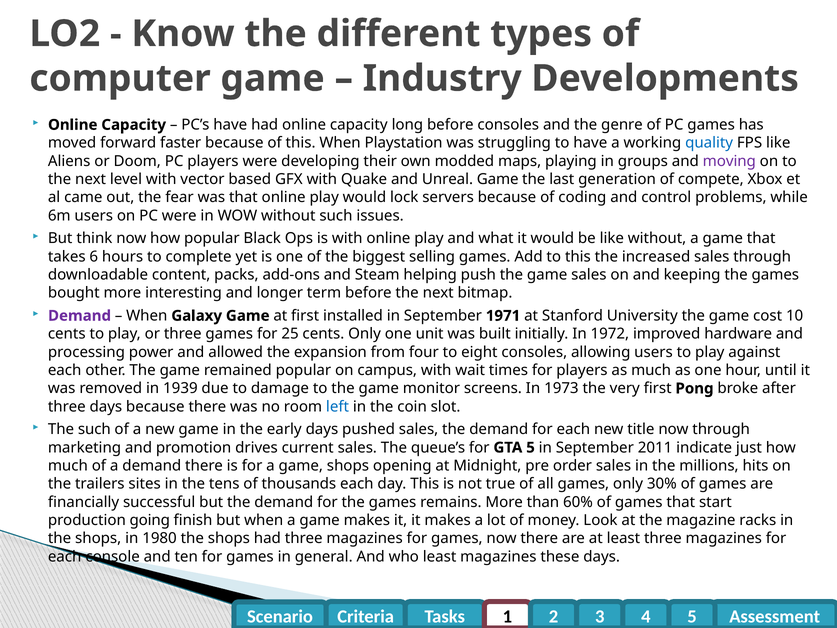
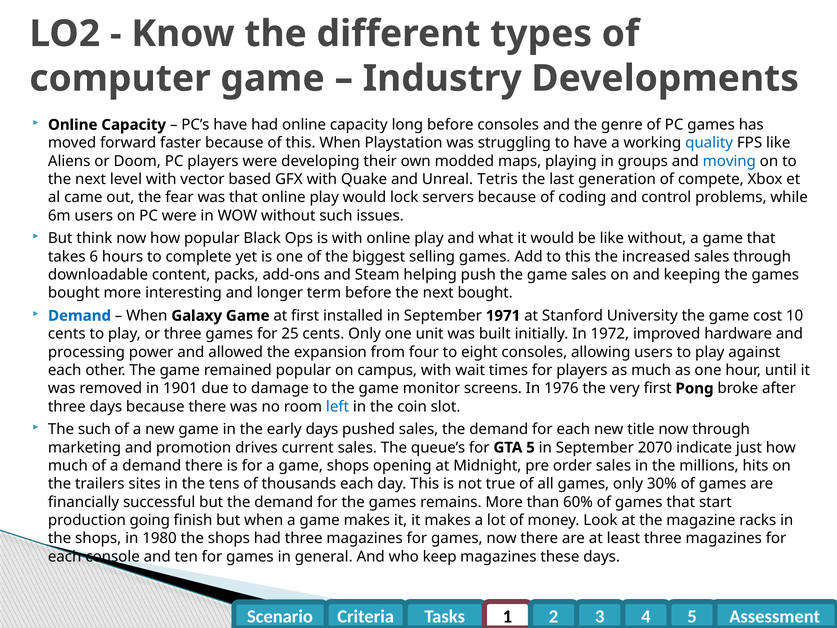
moving colour: purple -> blue
Unreal Game: Game -> Tetris
next bitmap: bitmap -> bought
Demand at (80, 316) colour: purple -> blue
1939: 1939 -> 1901
1973: 1973 -> 1976
2011: 2011 -> 2070
who least: least -> keep
